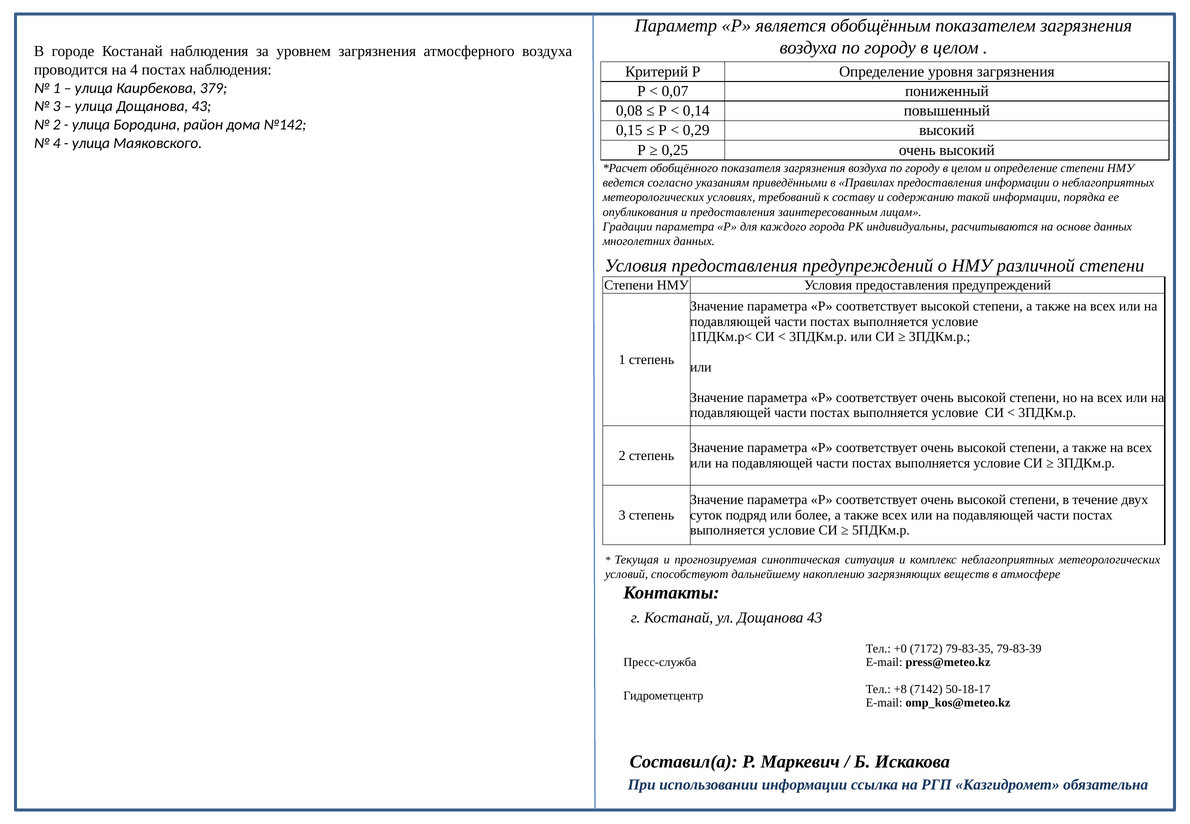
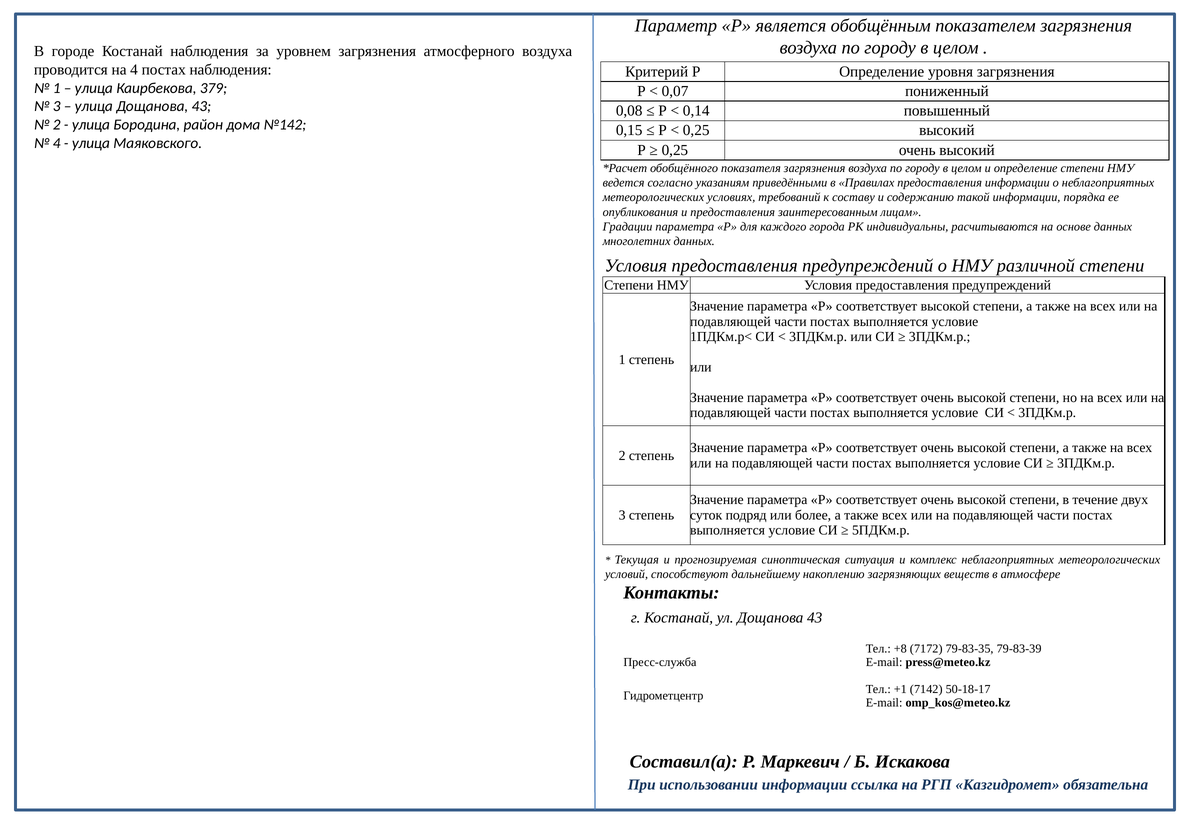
0,29 at (696, 130): 0,29 -> 0,25
+0: +0 -> +8
+8: +8 -> +1
